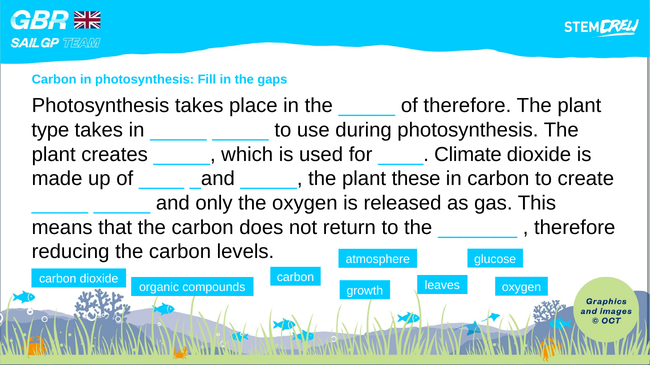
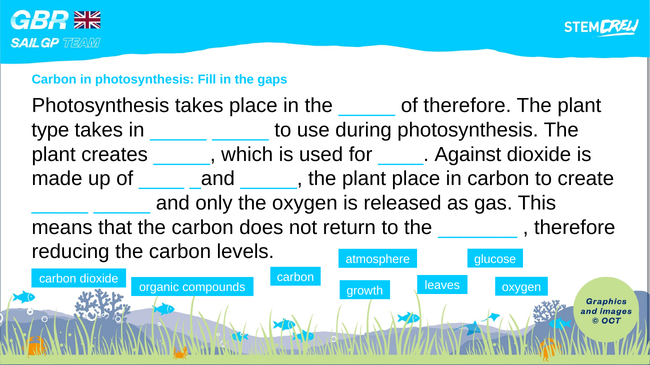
Climate: Climate -> Against
plant these: these -> place
